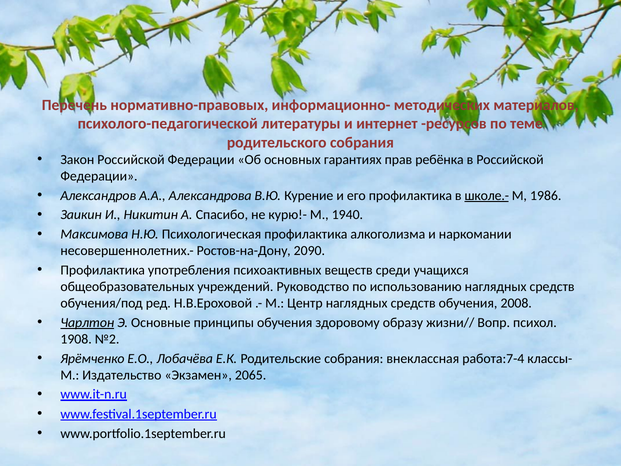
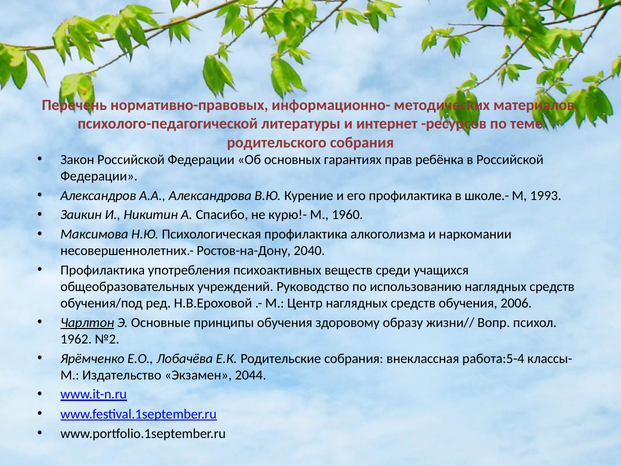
школе.- underline: present -> none
1986: 1986 -> 1993
1940: 1940 -> 1960
2090: 2090 -> 2040
2008: 2008 -> 2006
1908: 1908 -> 1962
работа:7-4: работа:7-4 -> работа:5-4
2065: 2065 -> 2044
